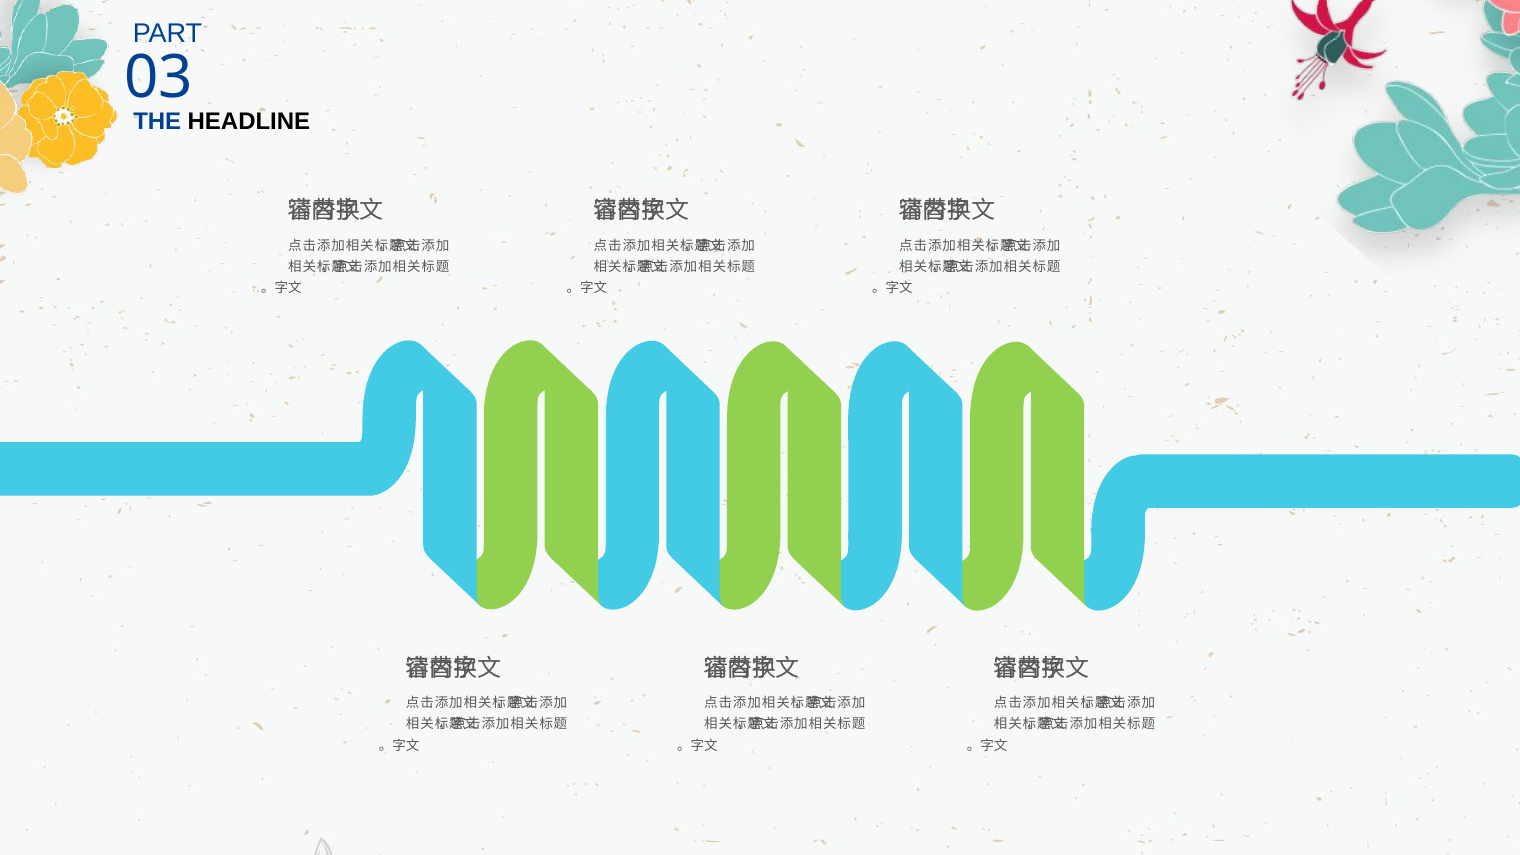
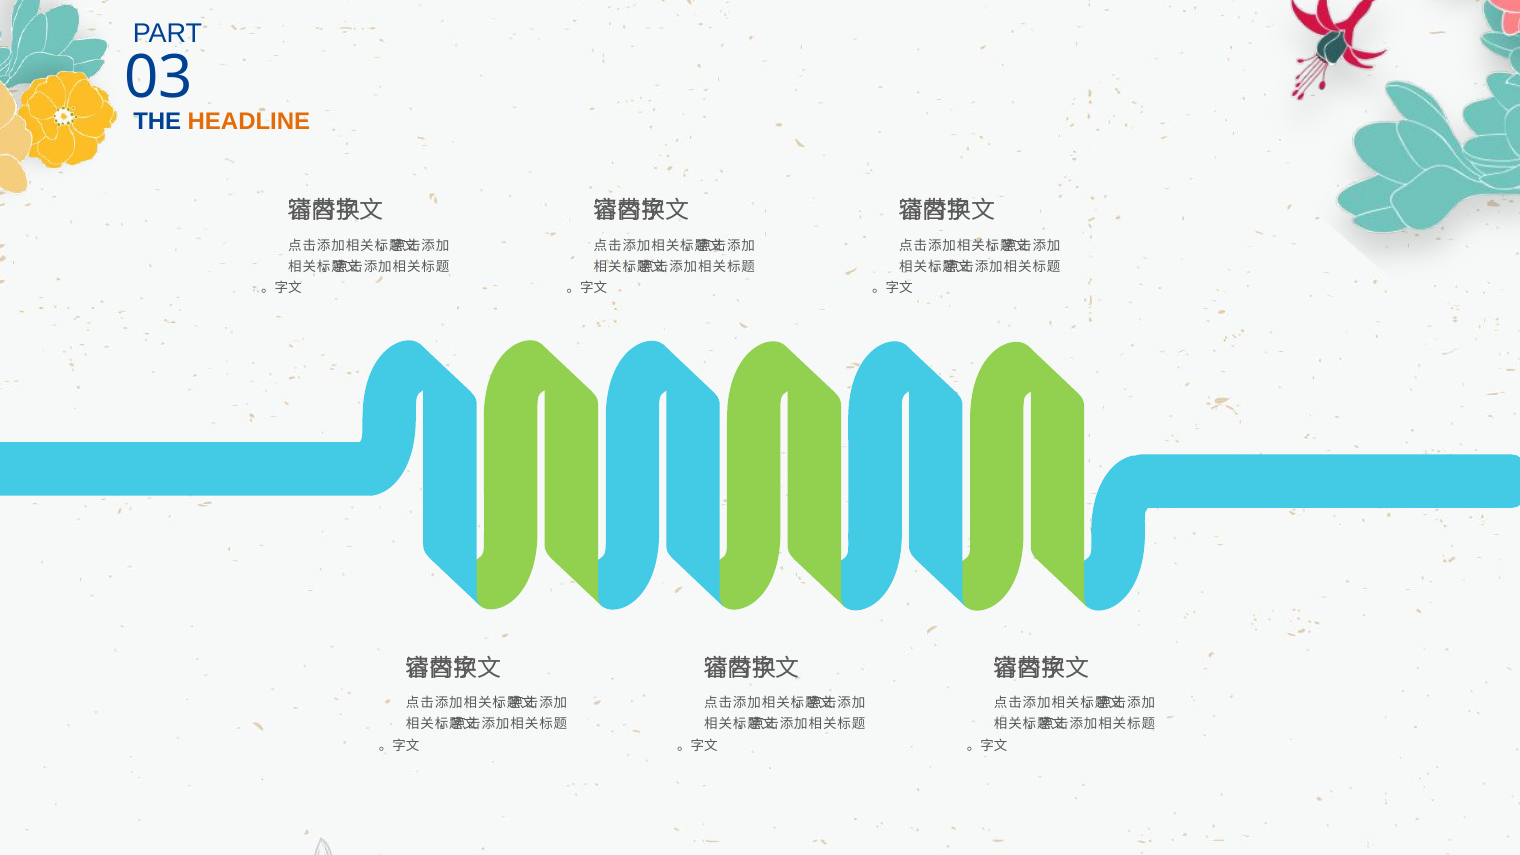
HEADLINE colour: black -> orange
